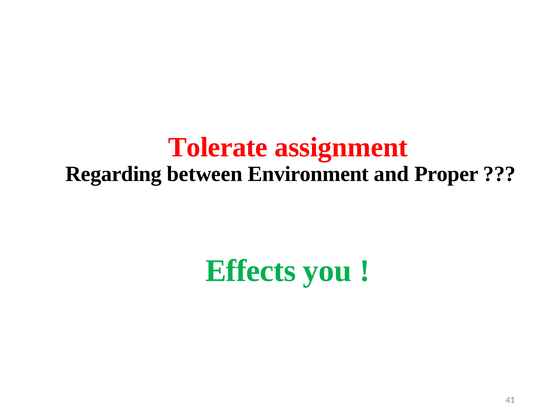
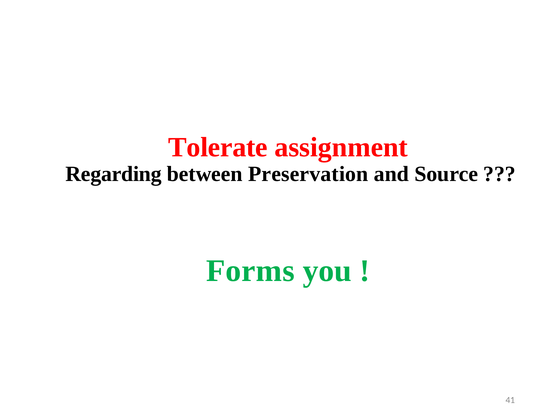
Environment: Environment -> Preservation
Proper: Proper -> Source
Effects: Effects -> Forms
